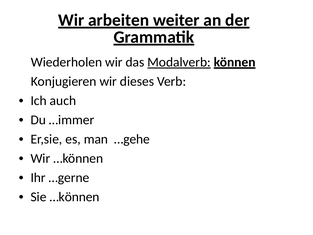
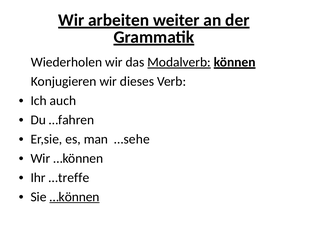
…immer: …immer -> …fahren
…gehe: …gehe -> …sehe
…gerne: …gerne -> …treffe
…können at (75, 197) underline: none -> present
